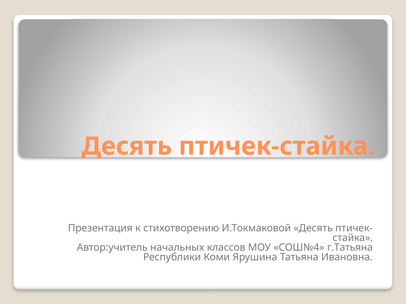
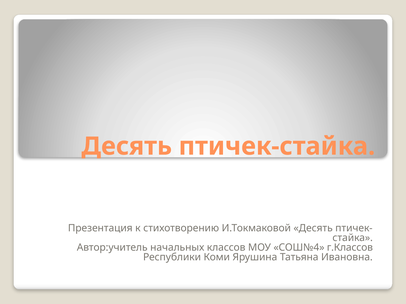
г.Татьяна: г.Татьяна -> г.Классов
